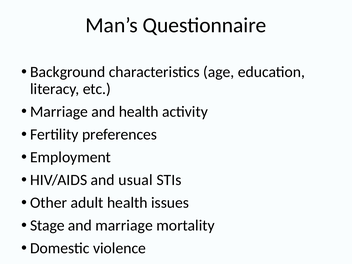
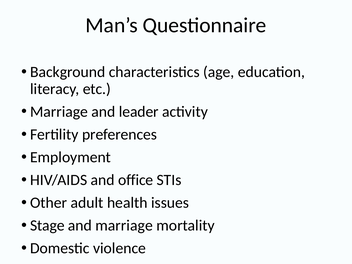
and health: health -> leader
usual: usual -> office
